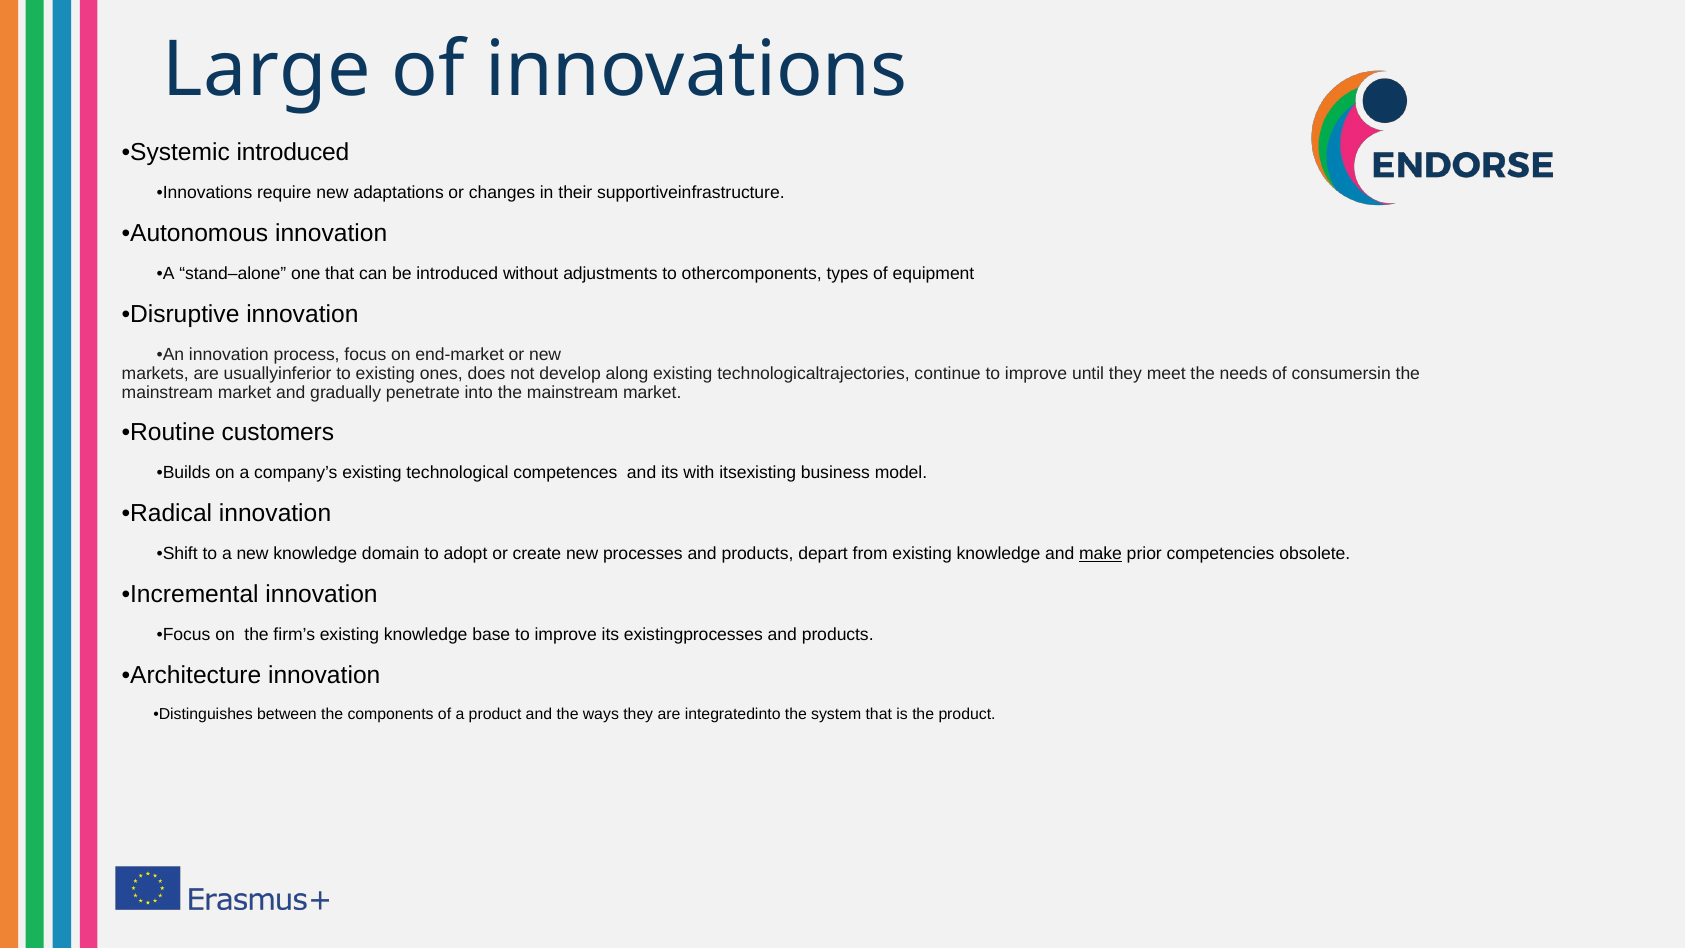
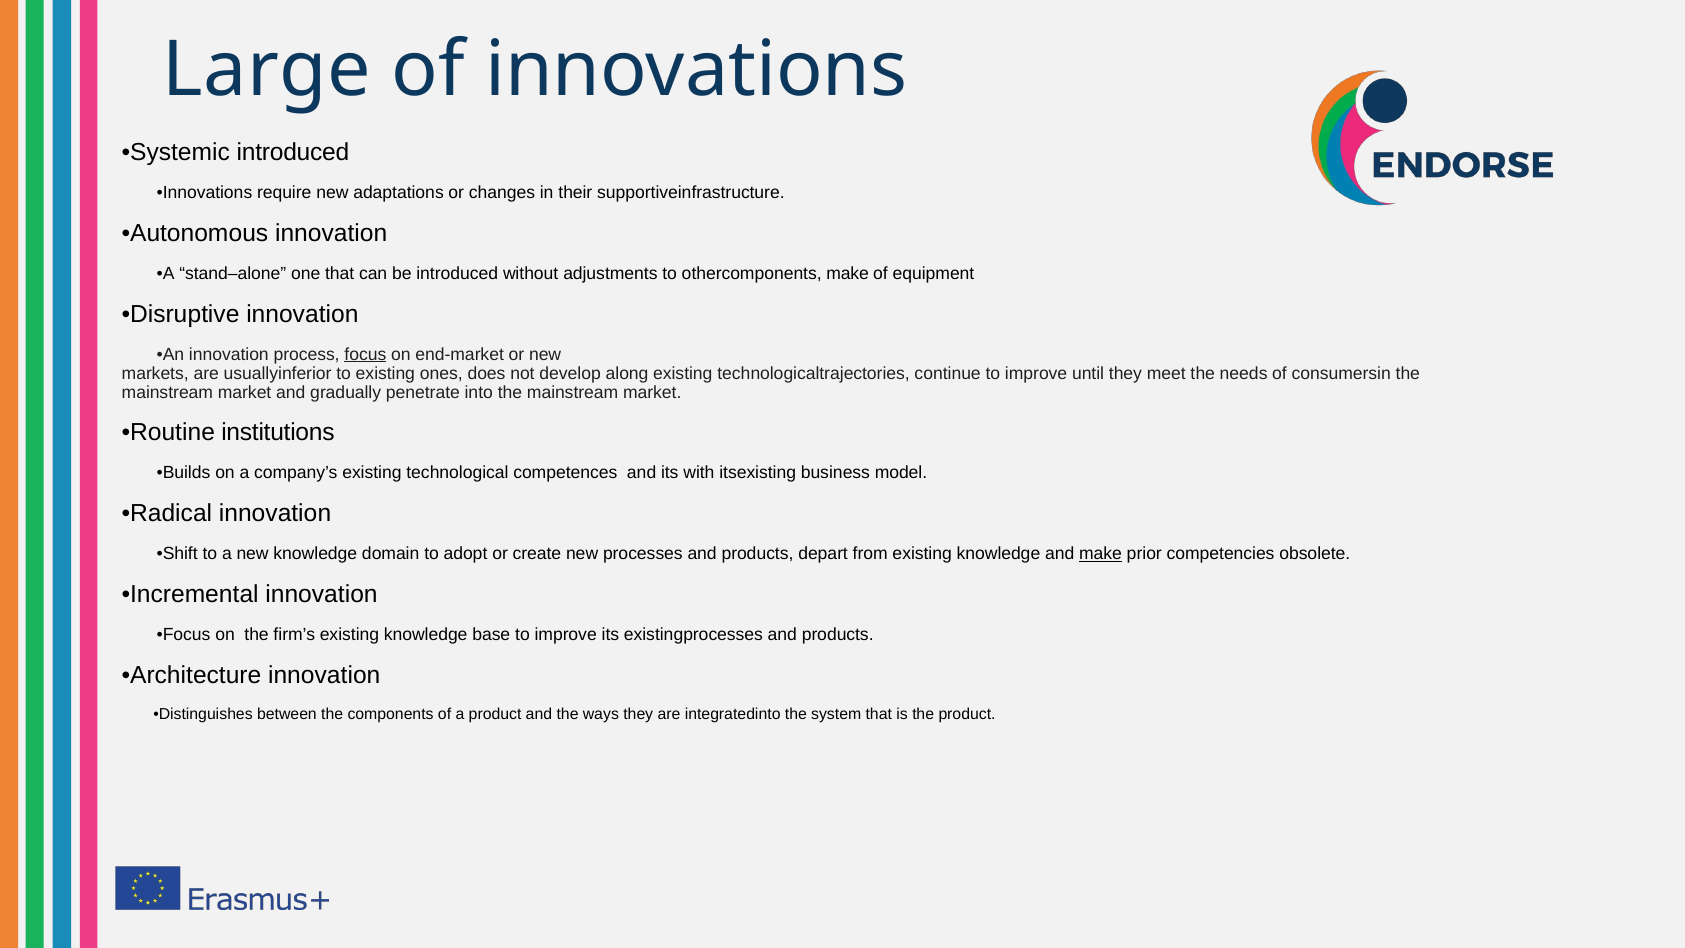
othercomponents types: types -> make
focus at (365, 354) underline: none -> present
customers: customers -> institutions
